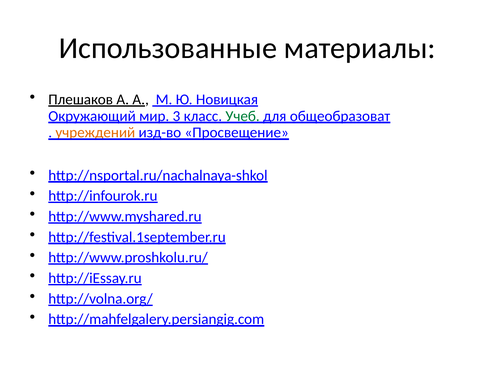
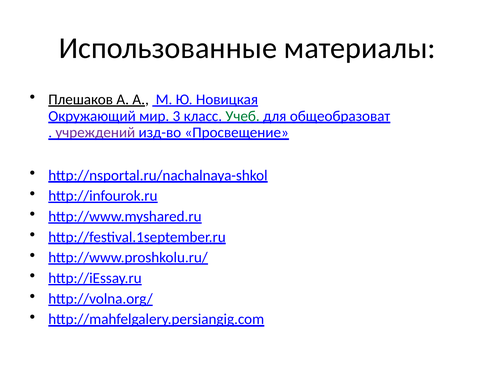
учреждений colour: orange -> purple
